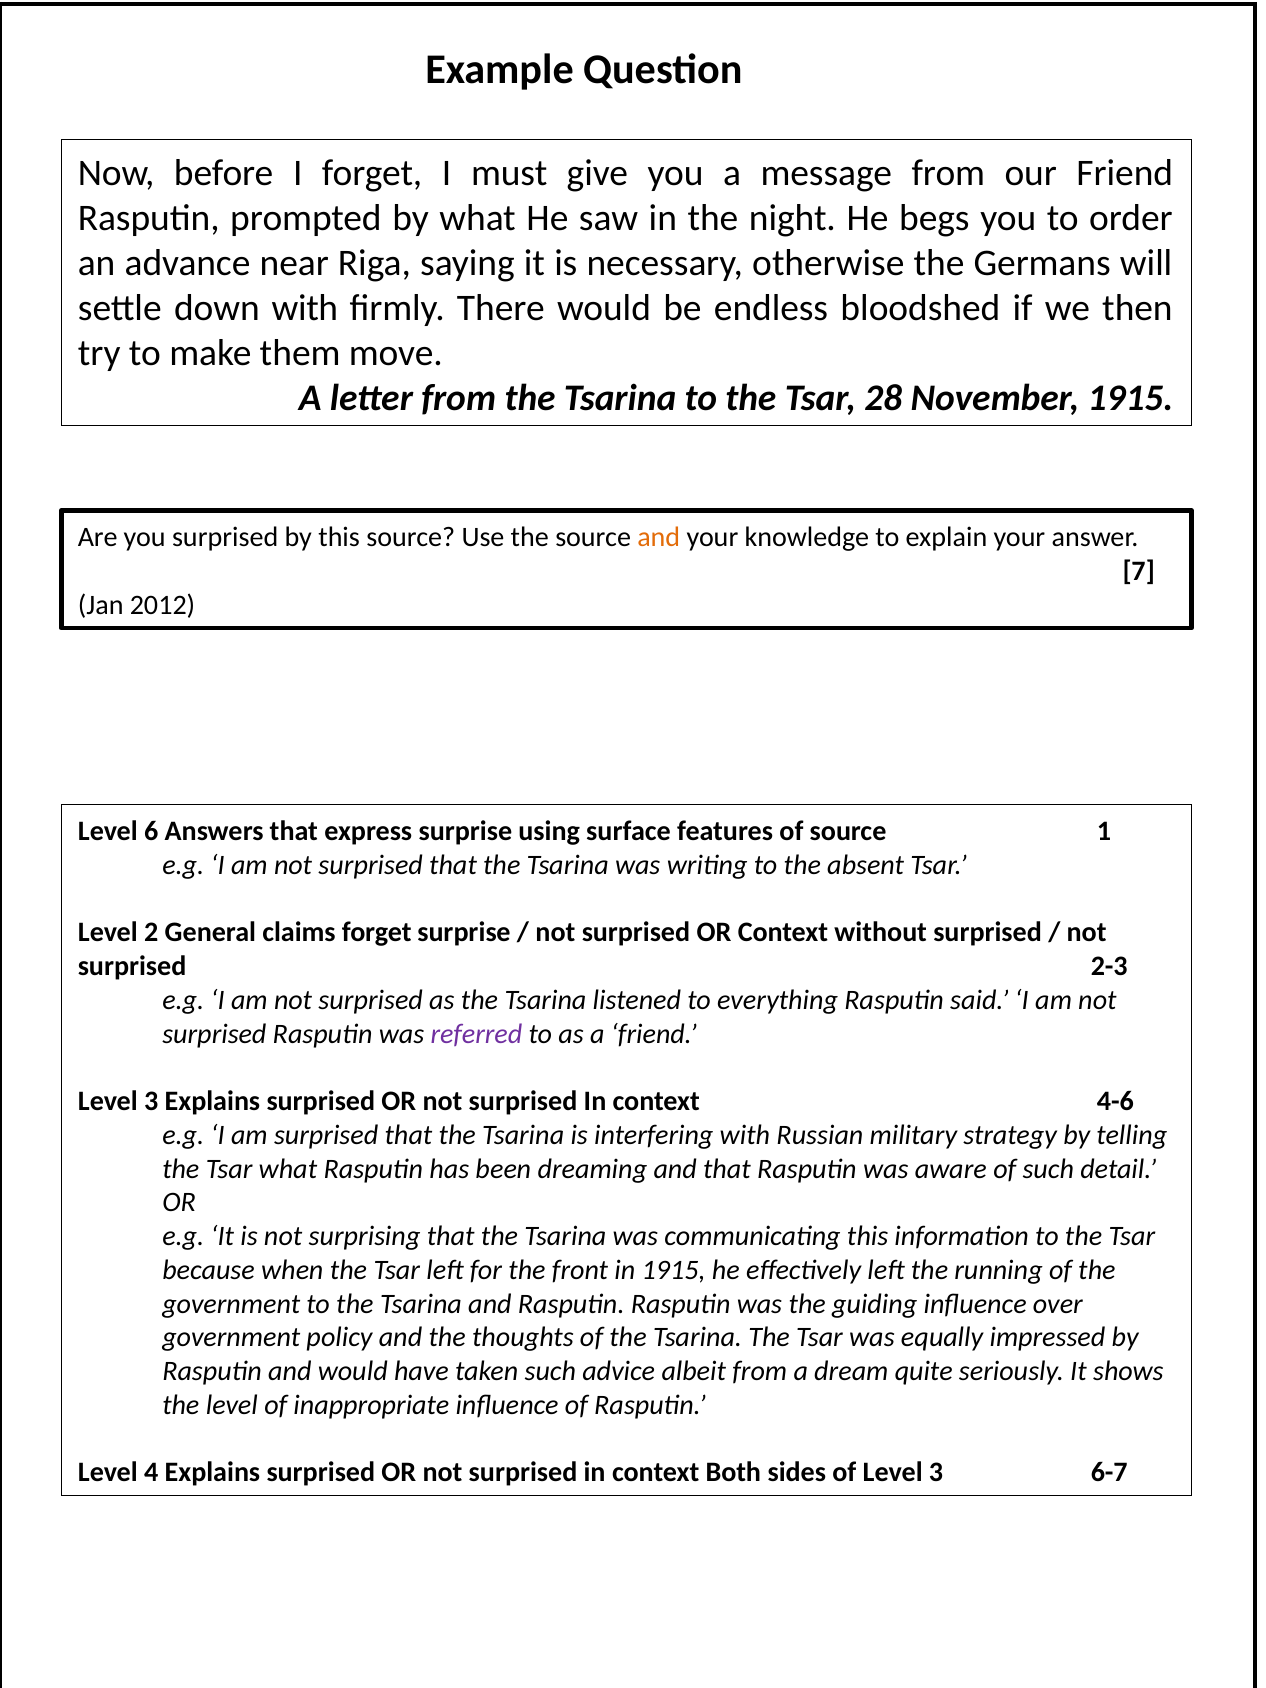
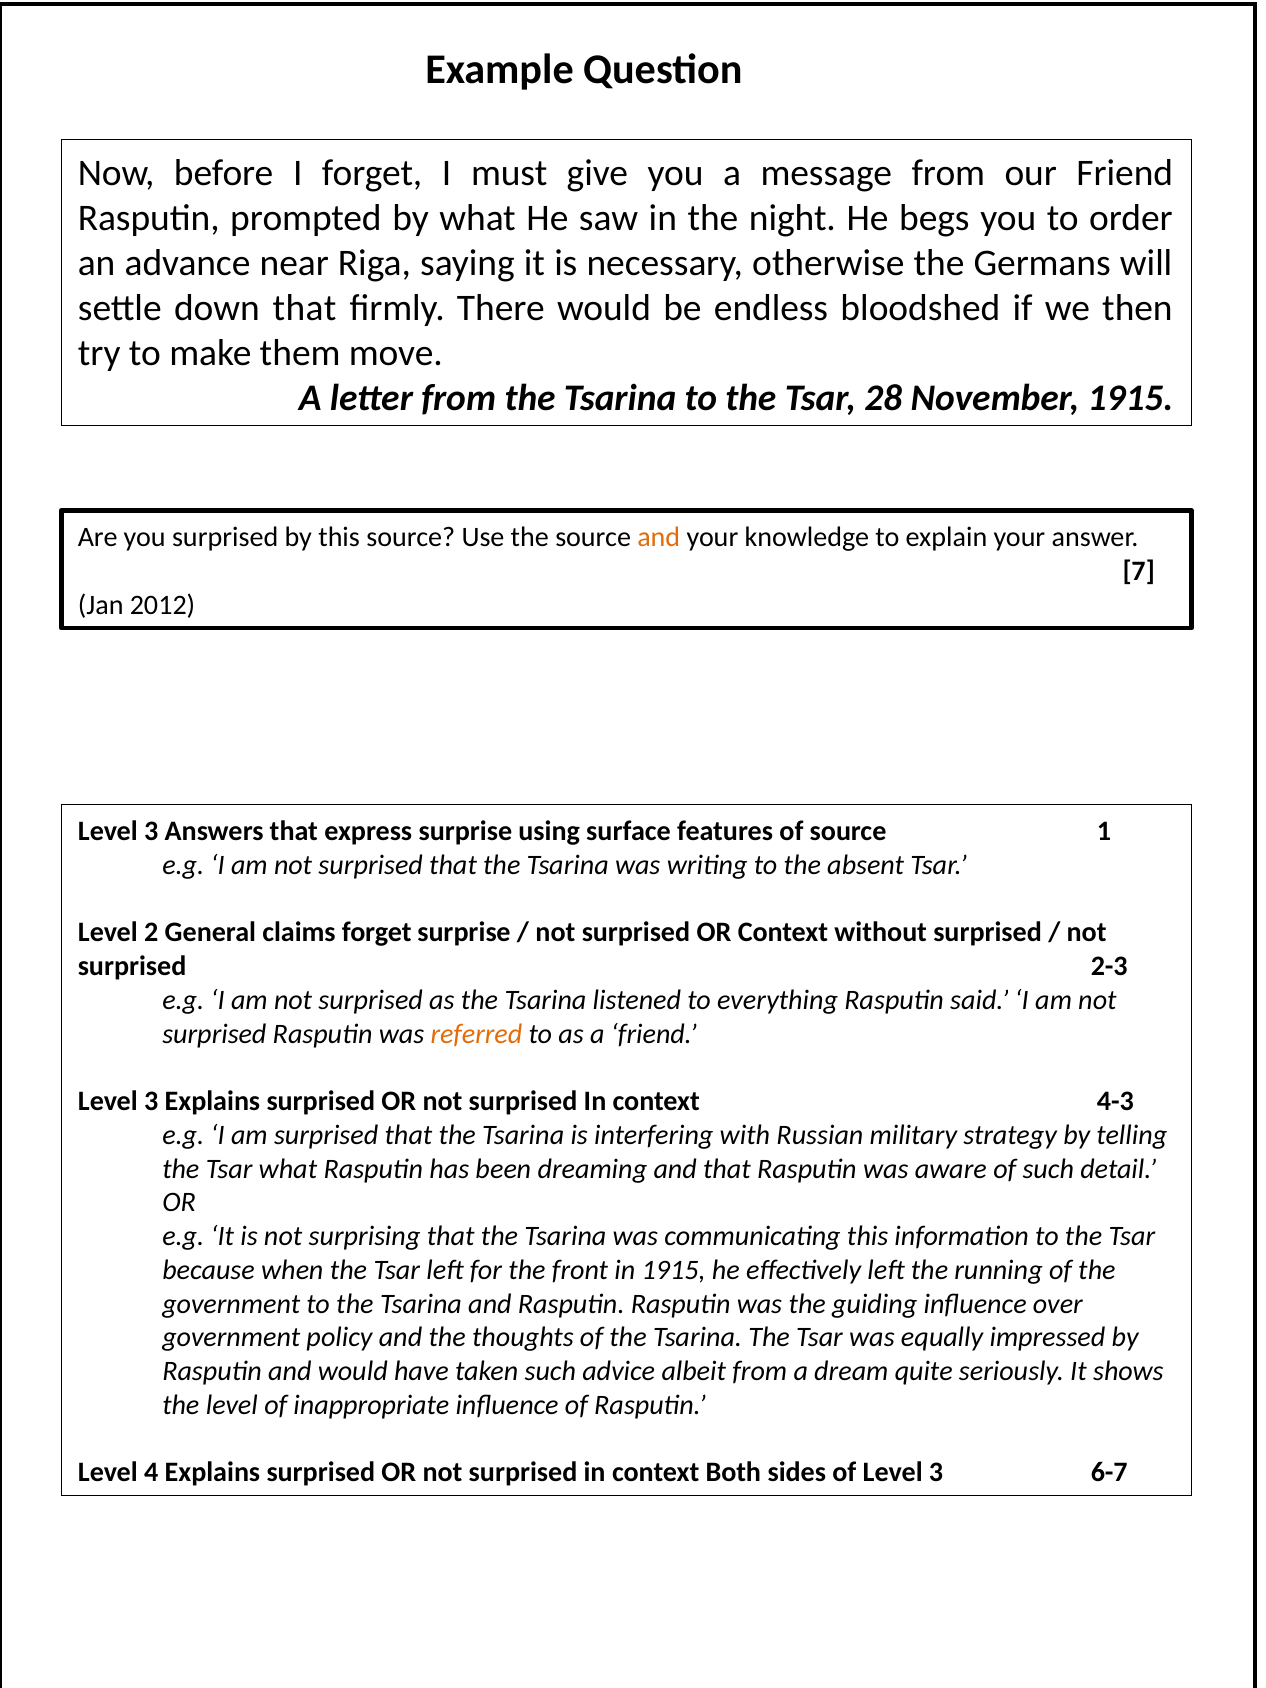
down with: with -> that
6 at (151, 831): 6 -> 3
referred colour: purple -> orange
4-6: 4-6 -> 4-3
